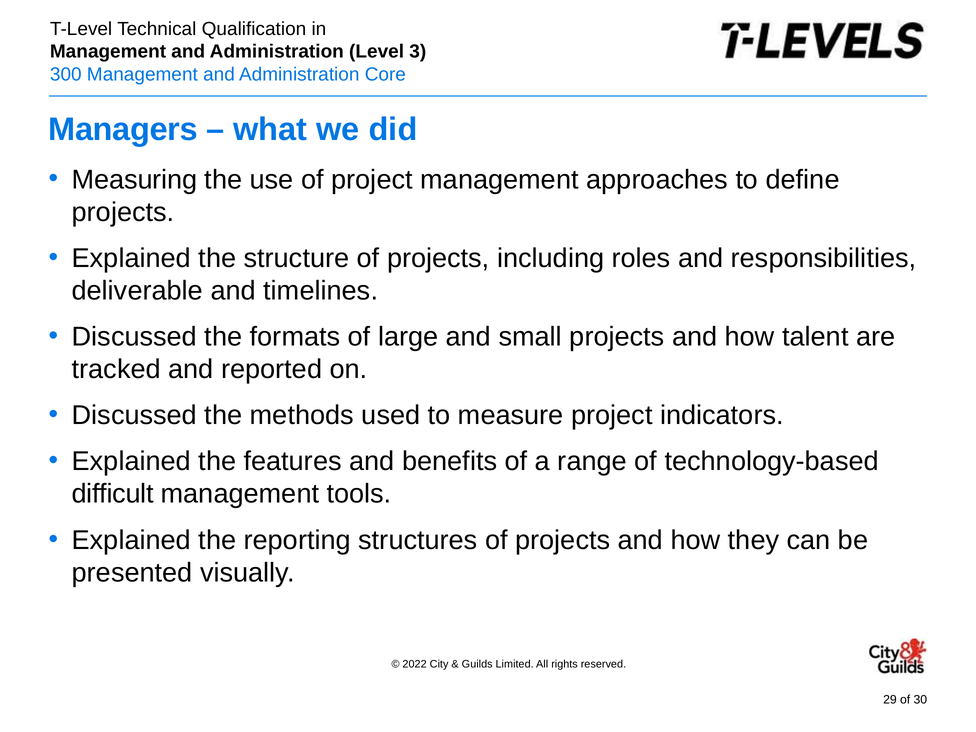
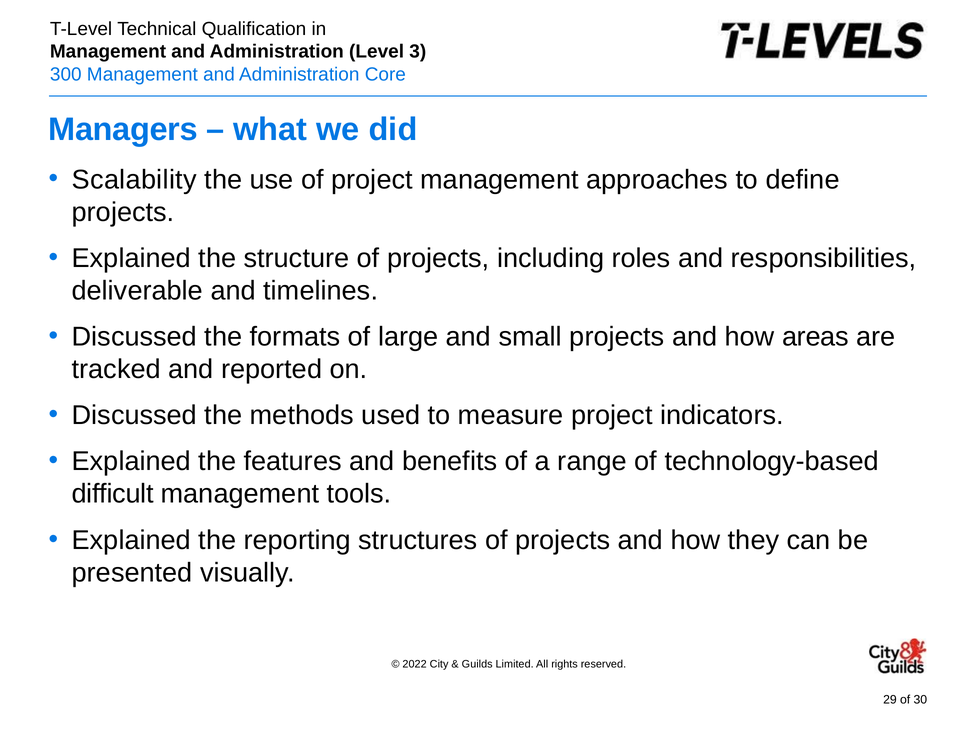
Measuring: Measuring -> Scalability
talent: talent -> areas
